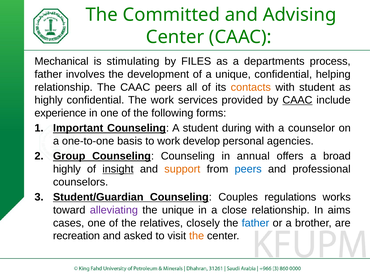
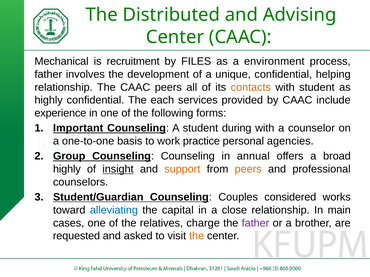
Committed: Committed -> Distributed
stimulating: stimulating -> recruitment
departments: departments -> environment
The work: work -> each
CAAC at (297, 100) underline: present -> none
develop: develop -> practice
peers at (248, 169) colour: blue -> orange
regulations: regulations -> considered
alleviating colour: purple -> blue
the unique: unique -> capital
aims: aims -> main
closely: closely -> charge
father at (255, 223) colour: blue -> purple
recreation: recreation -> requested
